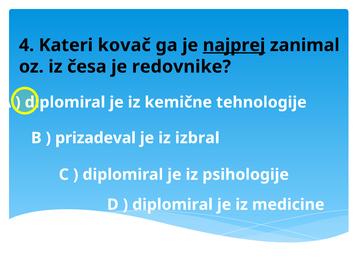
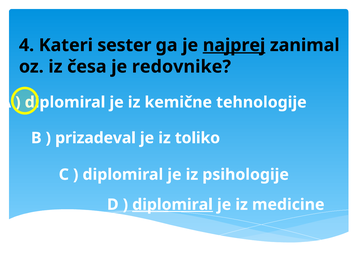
kovač: kovač -> sester
izbral: izbral -> toliko
diplomiral at (173, 204) underline: none -> present
